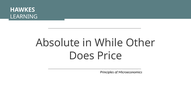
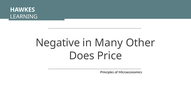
Absolute: Absolute -> Negative
While: While -> Many
